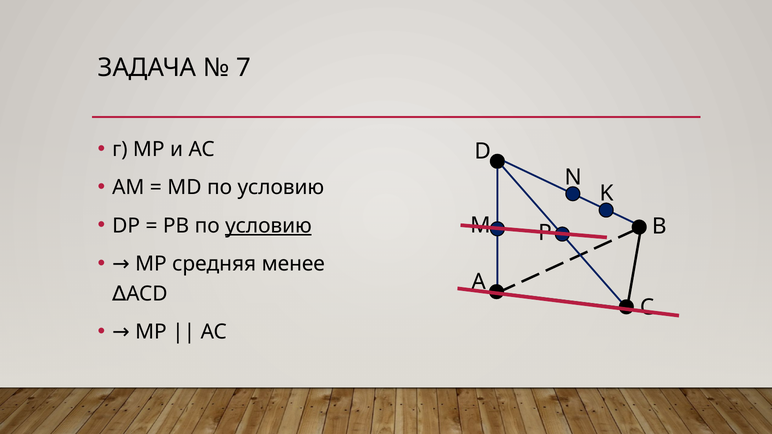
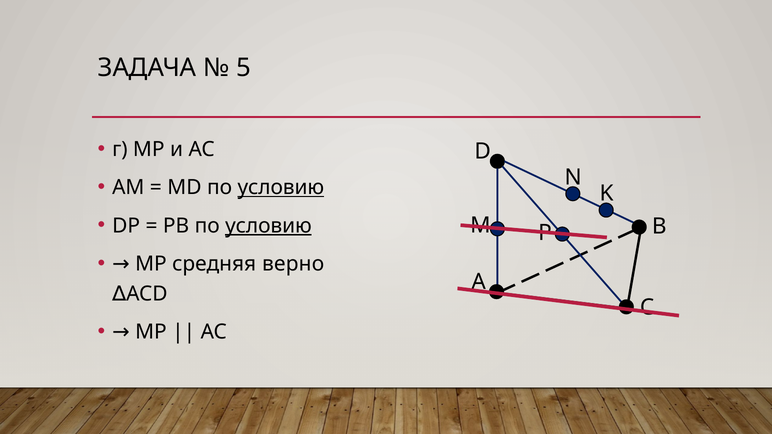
7: 7 -> 5
условию at (281, 188) underline: none -> present
менее: менее -> верно
